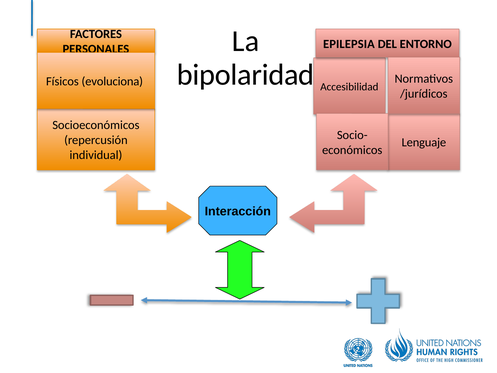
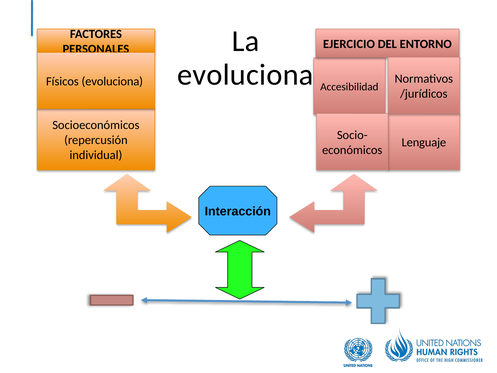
EPILEPSIA: EPILEPSIA -> EJERCICIO
bipolaridad at (246, 75): bipolaridad -> evoluciona
